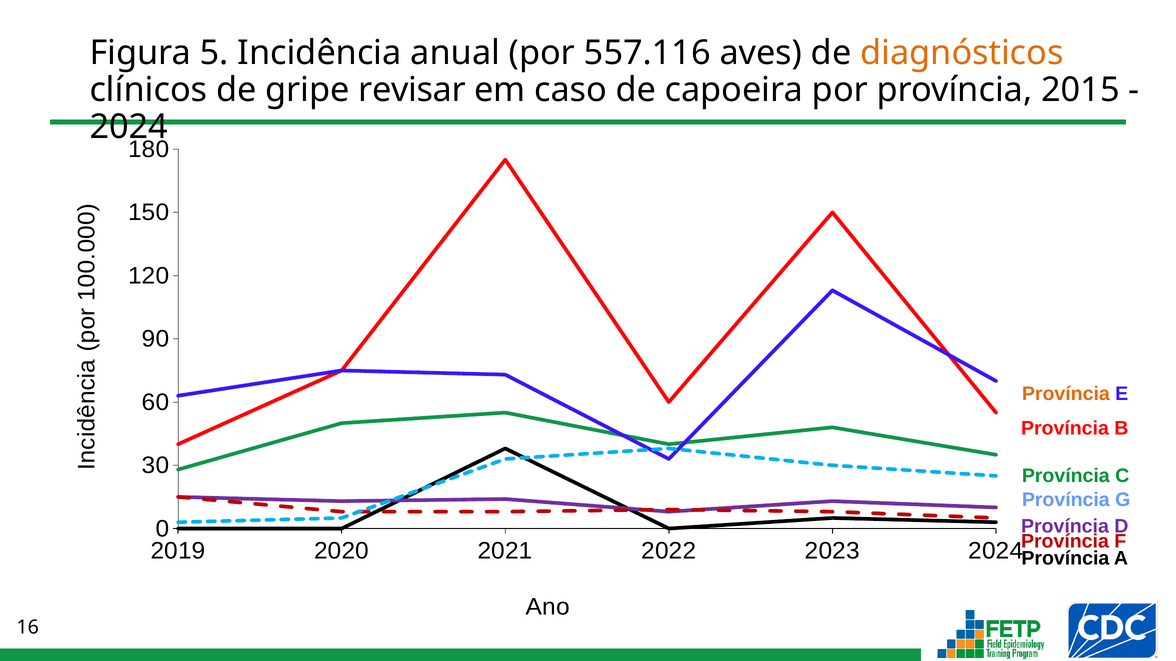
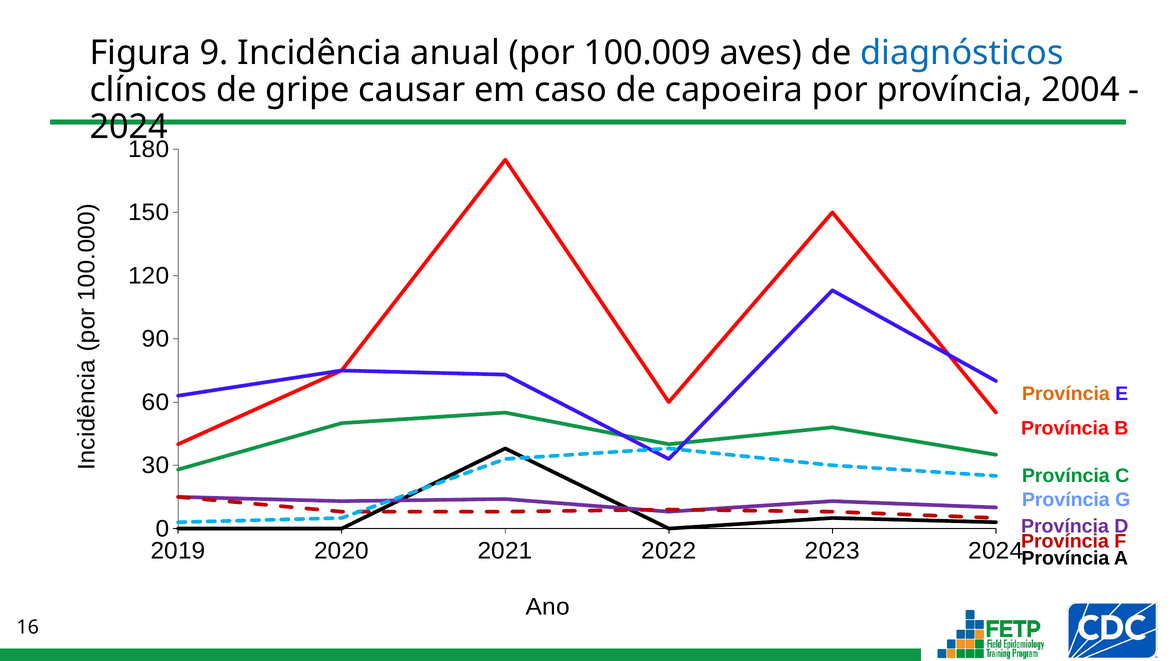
5: 5 -> 9
557.116: 557.116 -> 100.009
diagnósticos colour: orange -> blue
revisar: revisar -> causar
2015: 2015 -> 2004
